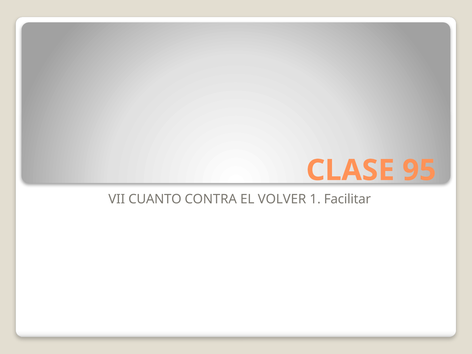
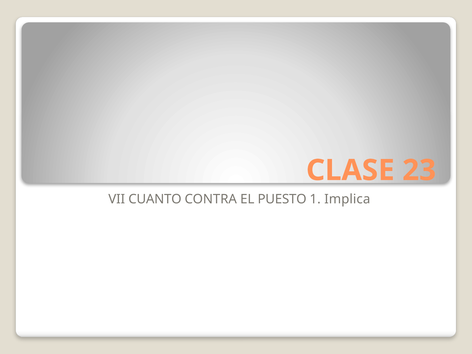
95: 95 -> 23
VOLVER: VOLVER -> PUESTO
Facilitar: Facilitar -> Implica
